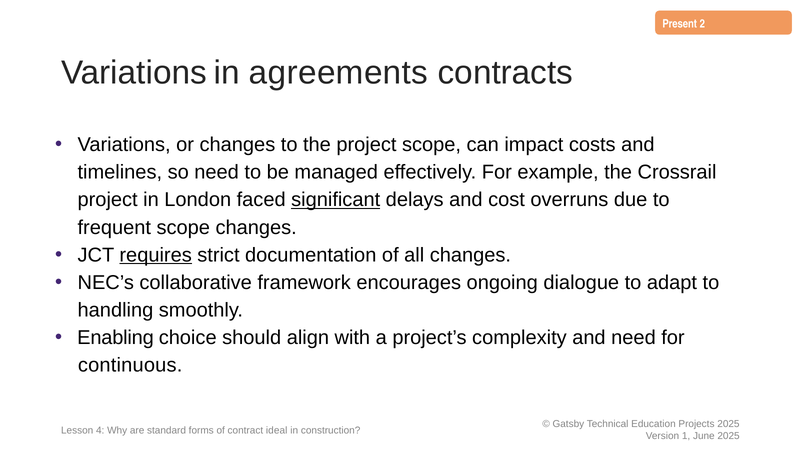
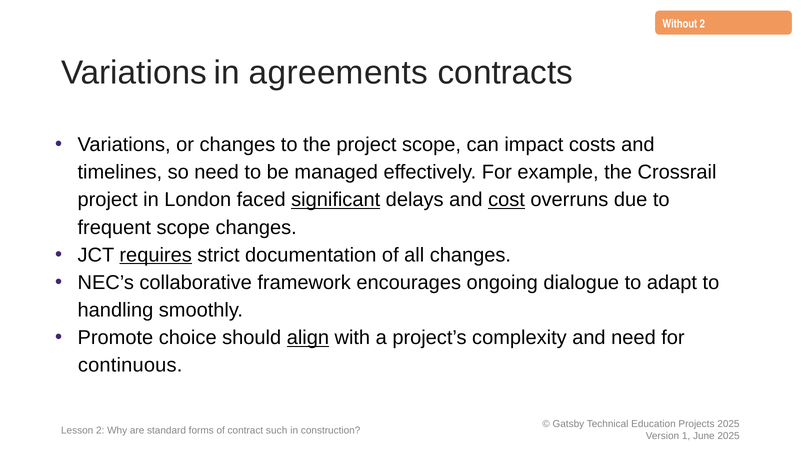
Present: Present -> Without
cost underline: none -> present
Enabling: Enabling -> Promote
align underline: none -> present
Lesson 4: 4 -> 2
ideal: ideal -> such
